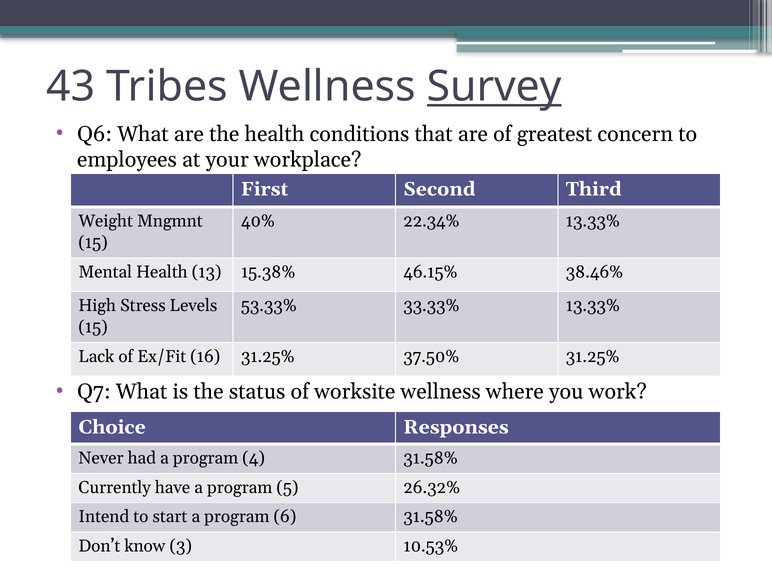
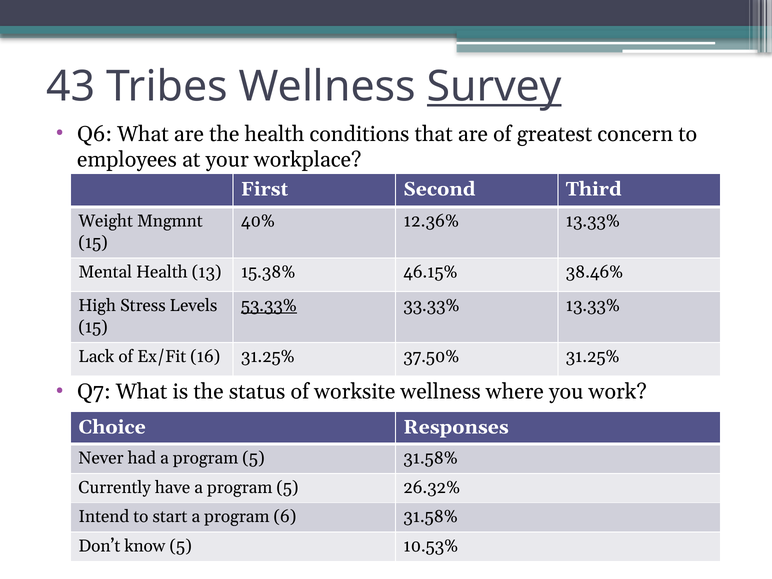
22.34%: 22.34% -> 12.36%
53.33% underline: none -> present
had a program 4: 4 -> 5
know 3: 3 -> 5
